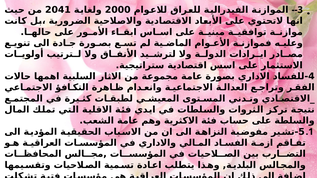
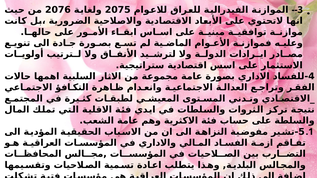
2041: 2041 -> 2076
2000: 2000 -> 2075
